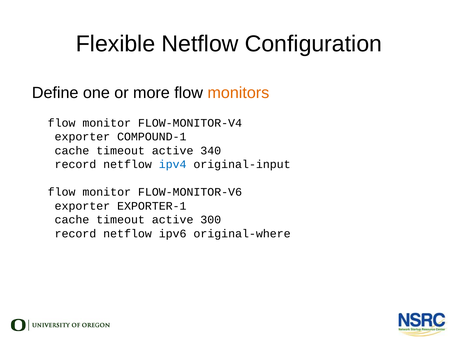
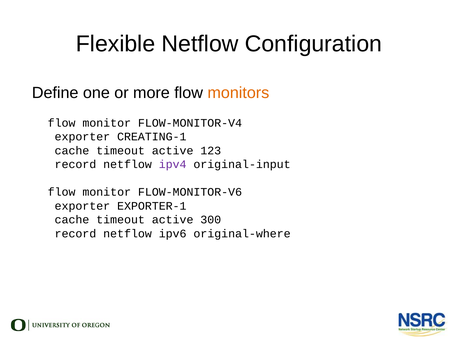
COMPOUND-1: COMPOUND-1 -> CREATING-1
340: 340 -> 123
ipv4 colour: blue -> purple
